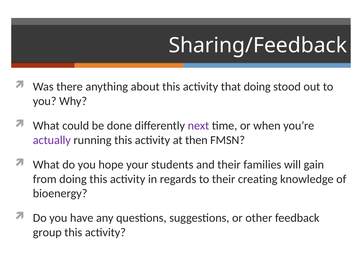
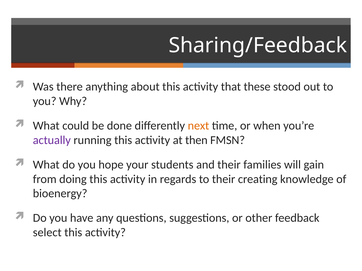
that doing: doing -> these
next colour: purple -> orange
group: group -> select
